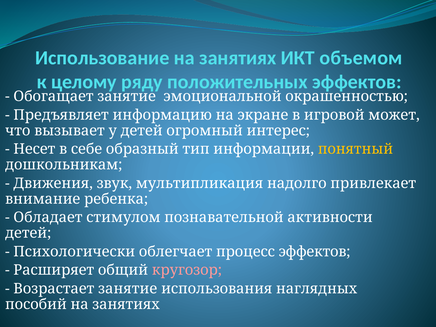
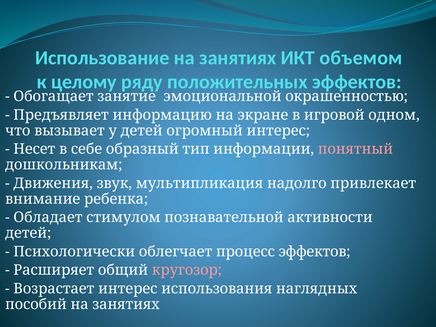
может: может -> одном
понятный colour: yellow -> pink
Возрастает занятие: занятие -> интерес
